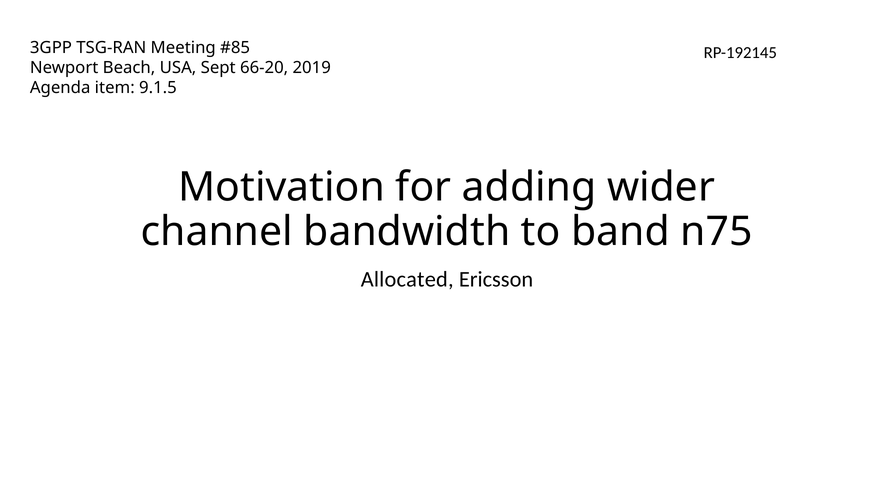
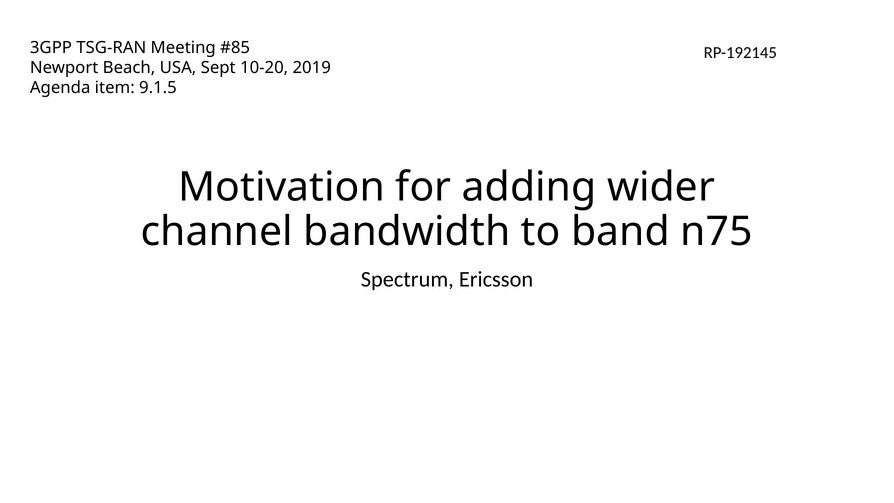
66-20: 66-20 -> 10-20
Allocated: Allocated -> Spectrum
